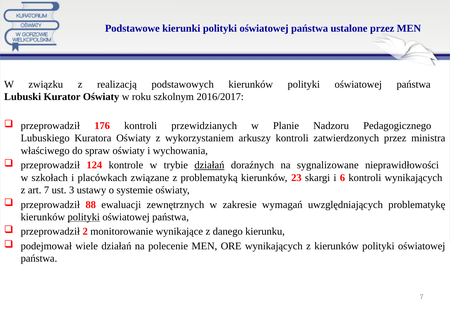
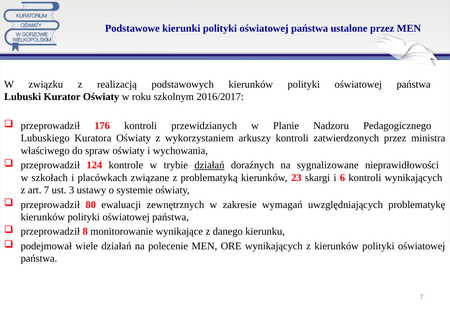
88: 88 -> 80
polityki at (84, 217) underline: present -> none
2: 2 -> 8
